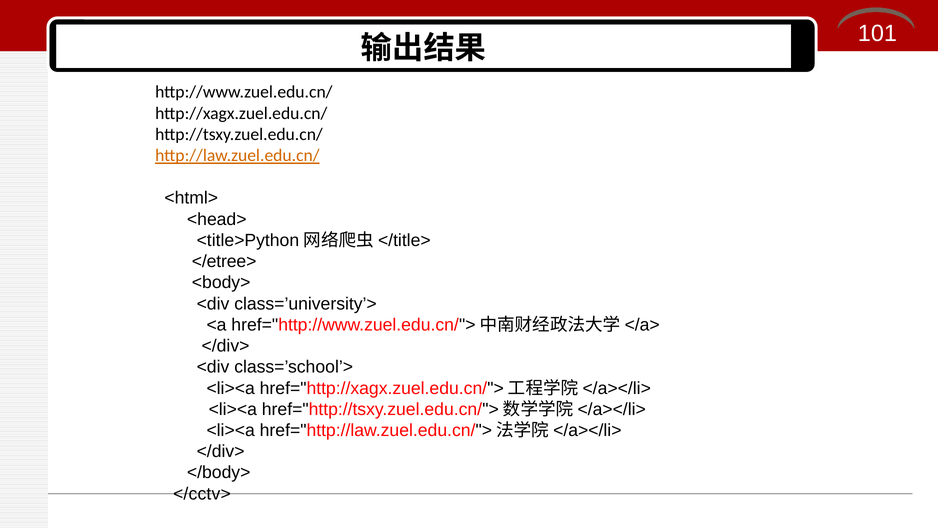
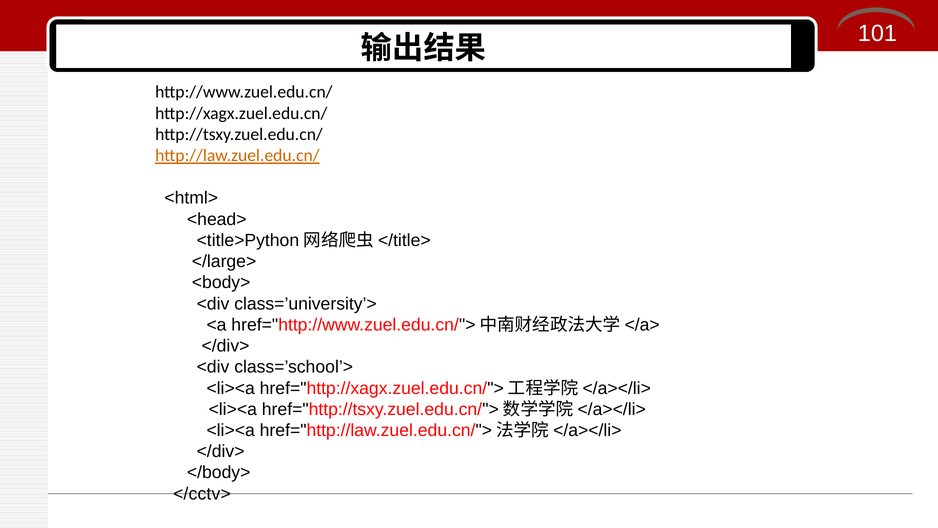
</etree>: </etree> -> </large>
